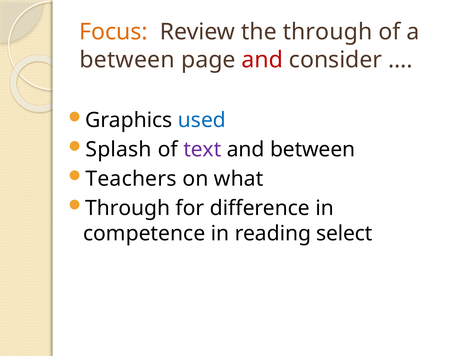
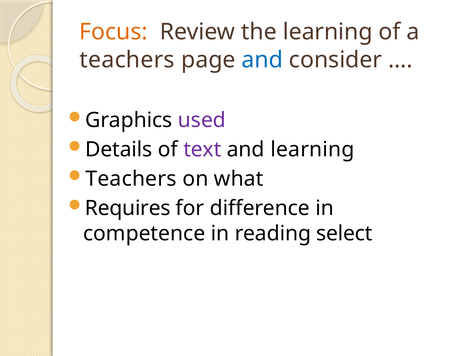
the through: through -> learning
between at (127, 60): between -> teachers
and at (262, 60) colour: red -> blue
used colour: blue -> purple
Splash: Splash -> Details
and between: between -> learning
Through at (128, 208): Through -> Requires
